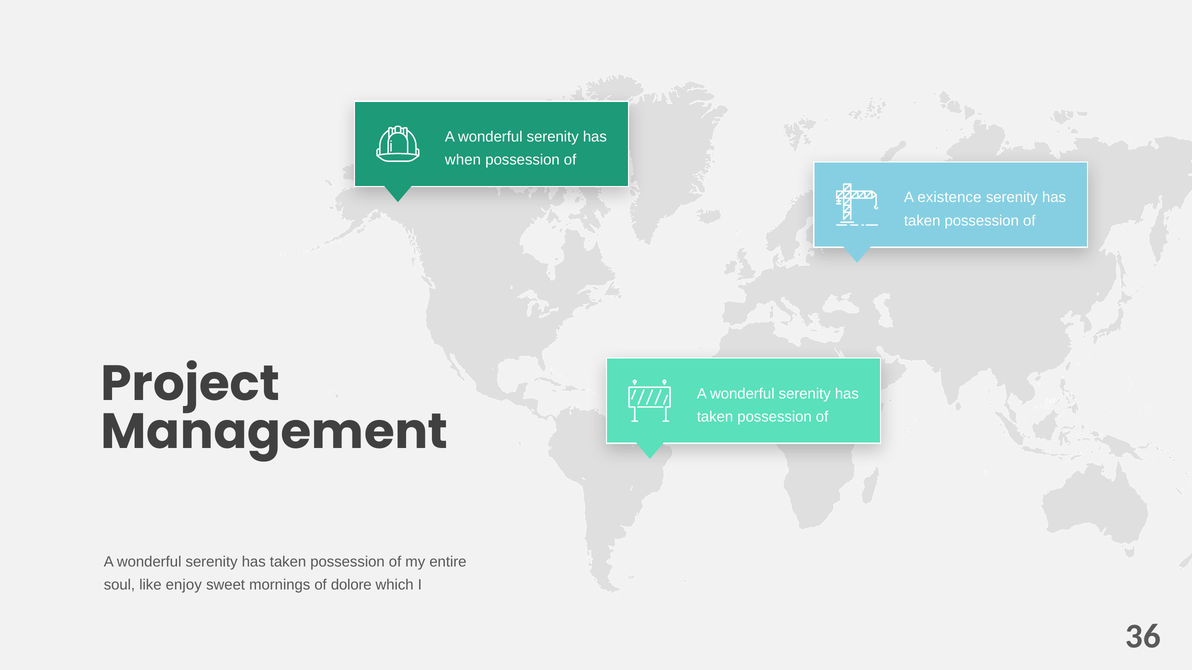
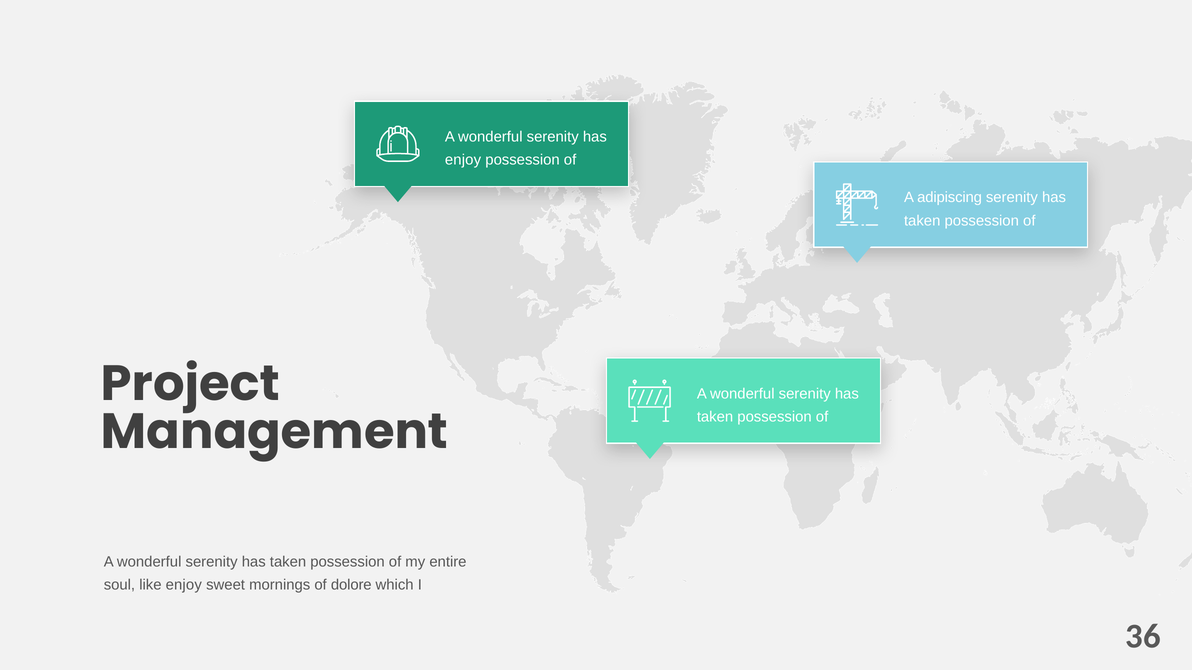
when at (463, 160): when -> enjoy
existence: existence -> adipiscing
